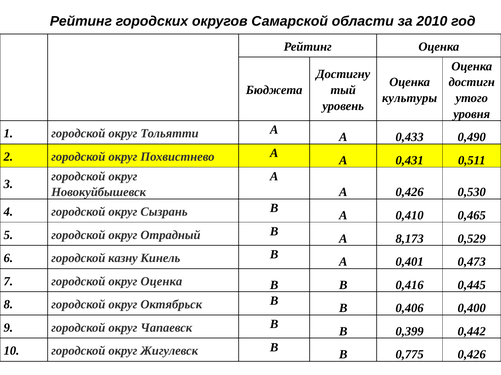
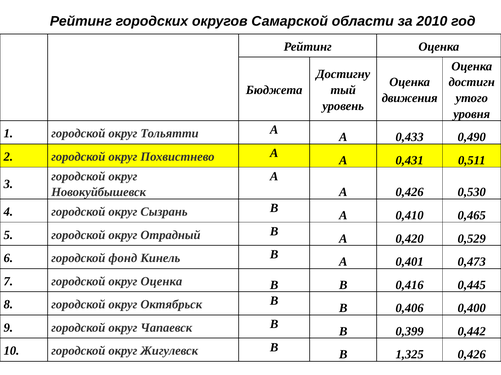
культуры: культуры -> движения
8,173: 8,173 -> 0,420
казну: казну -> фонд
0,775: 0,775 -> 1,325
